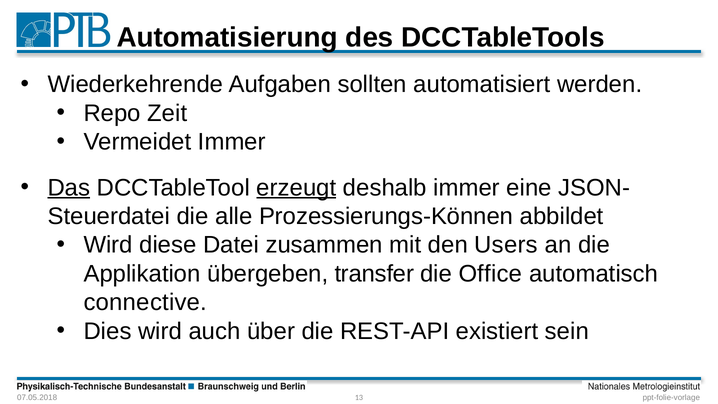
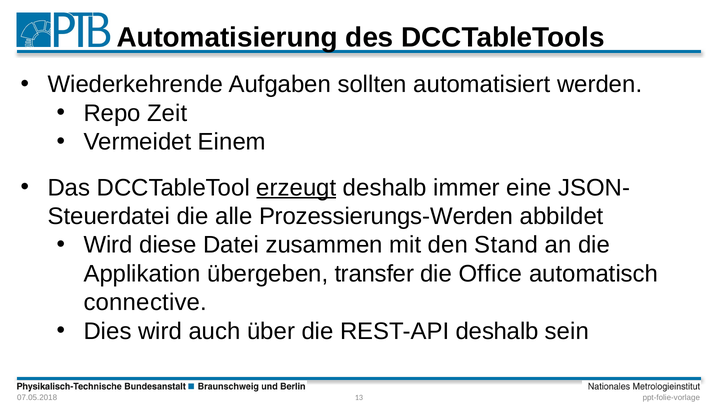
Vermeidet Immer: Immer -> Einem
Das underline: present -> none
Prozessierungs-Können: Prozessierungs-Können -> Prozessierungs-Werden
Users: Users -> Stand
REST-API existiert: existiert -> deshalb
